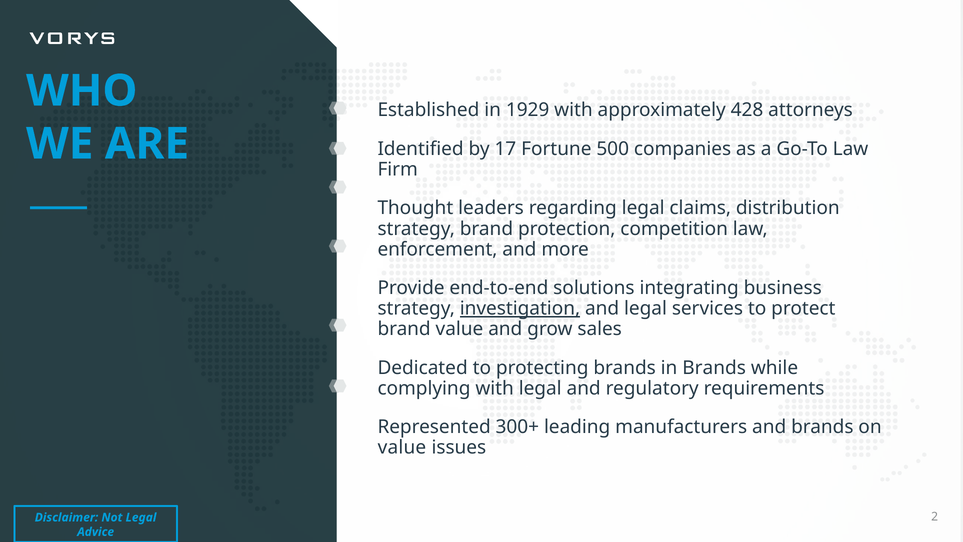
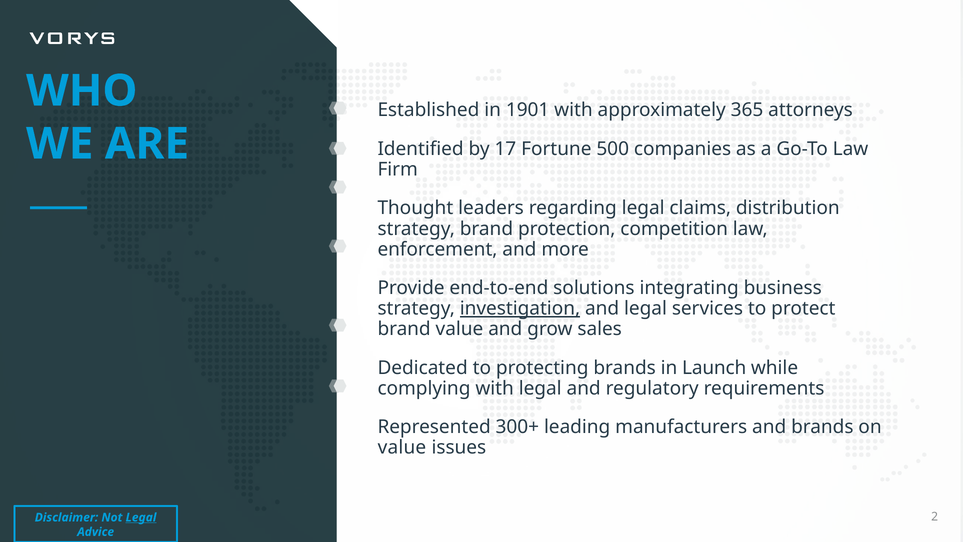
1929: 1929 -> 1901
428: 428 -> 365
in Brands: Brands -> Launch
Legal at (141, 517) underline: none -> present
